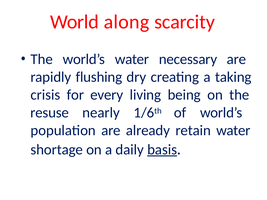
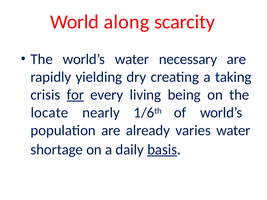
flushing: flushing -> yielding
for underline: none -> present
resuse: resuse -> locate
retain: retain -> varies
